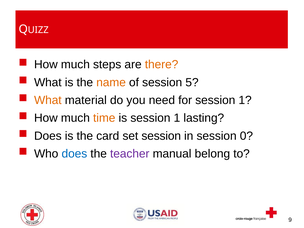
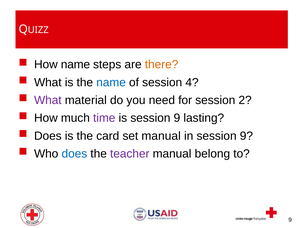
much at (75, 65): much -> name
name at (111, 82) colour: orange -> blue
5: 5 -> 4
What at (48, 100) colour: orange -> purple
for session 1: 1 -> 2
time colour: orange -> purple
is session 1: 1 -> 9
set session: session -> manual
in session 0: 0 -> 9
